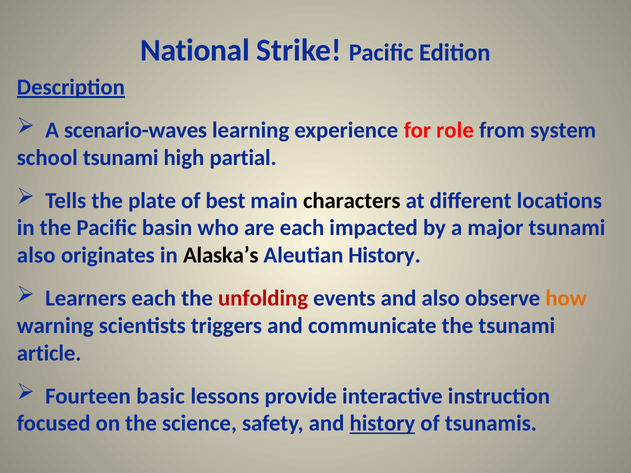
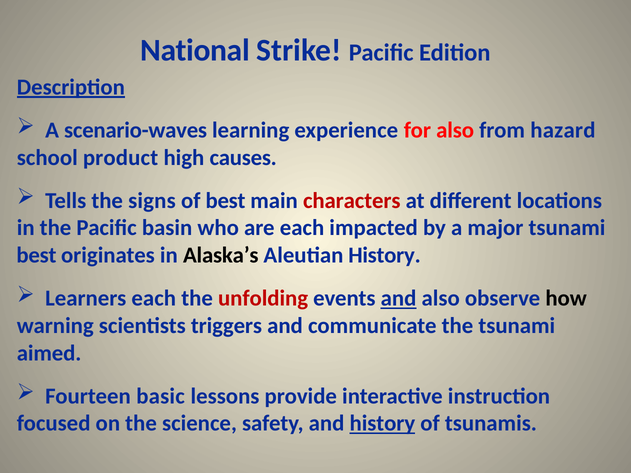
for role: role -> also
system: system -> hazard
school tsunami: tsunami -> product
partial: partial -> causes
plate: plate -> signs
characters colour: black -> red
also at (36, 255): also -> best
and at (399, 298) underline: none -> present
how colour: orange -> black
article: article -> aimed
